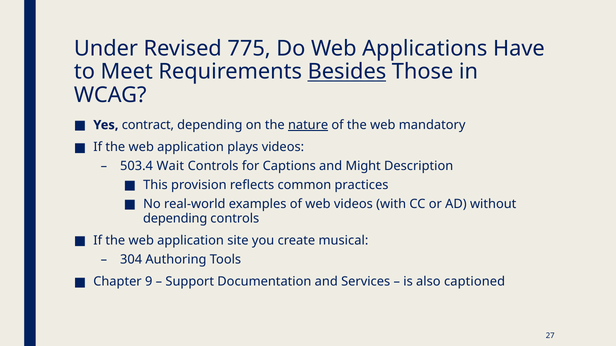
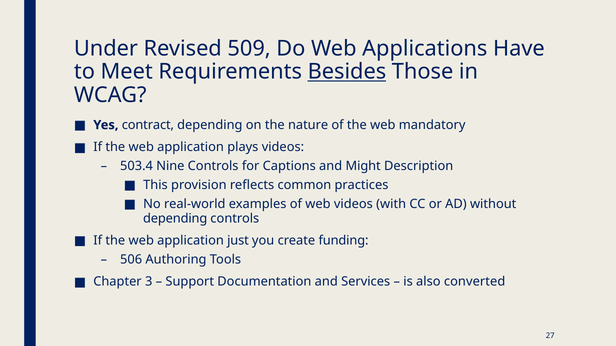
775: 775 -> 509
nature underline: present -> none
Wait: Wait -> Nine
site: site -> just
musical: musical -> funding
304: 304 -> 506
9: 9 -> 3
captioned: captioned -> converted
